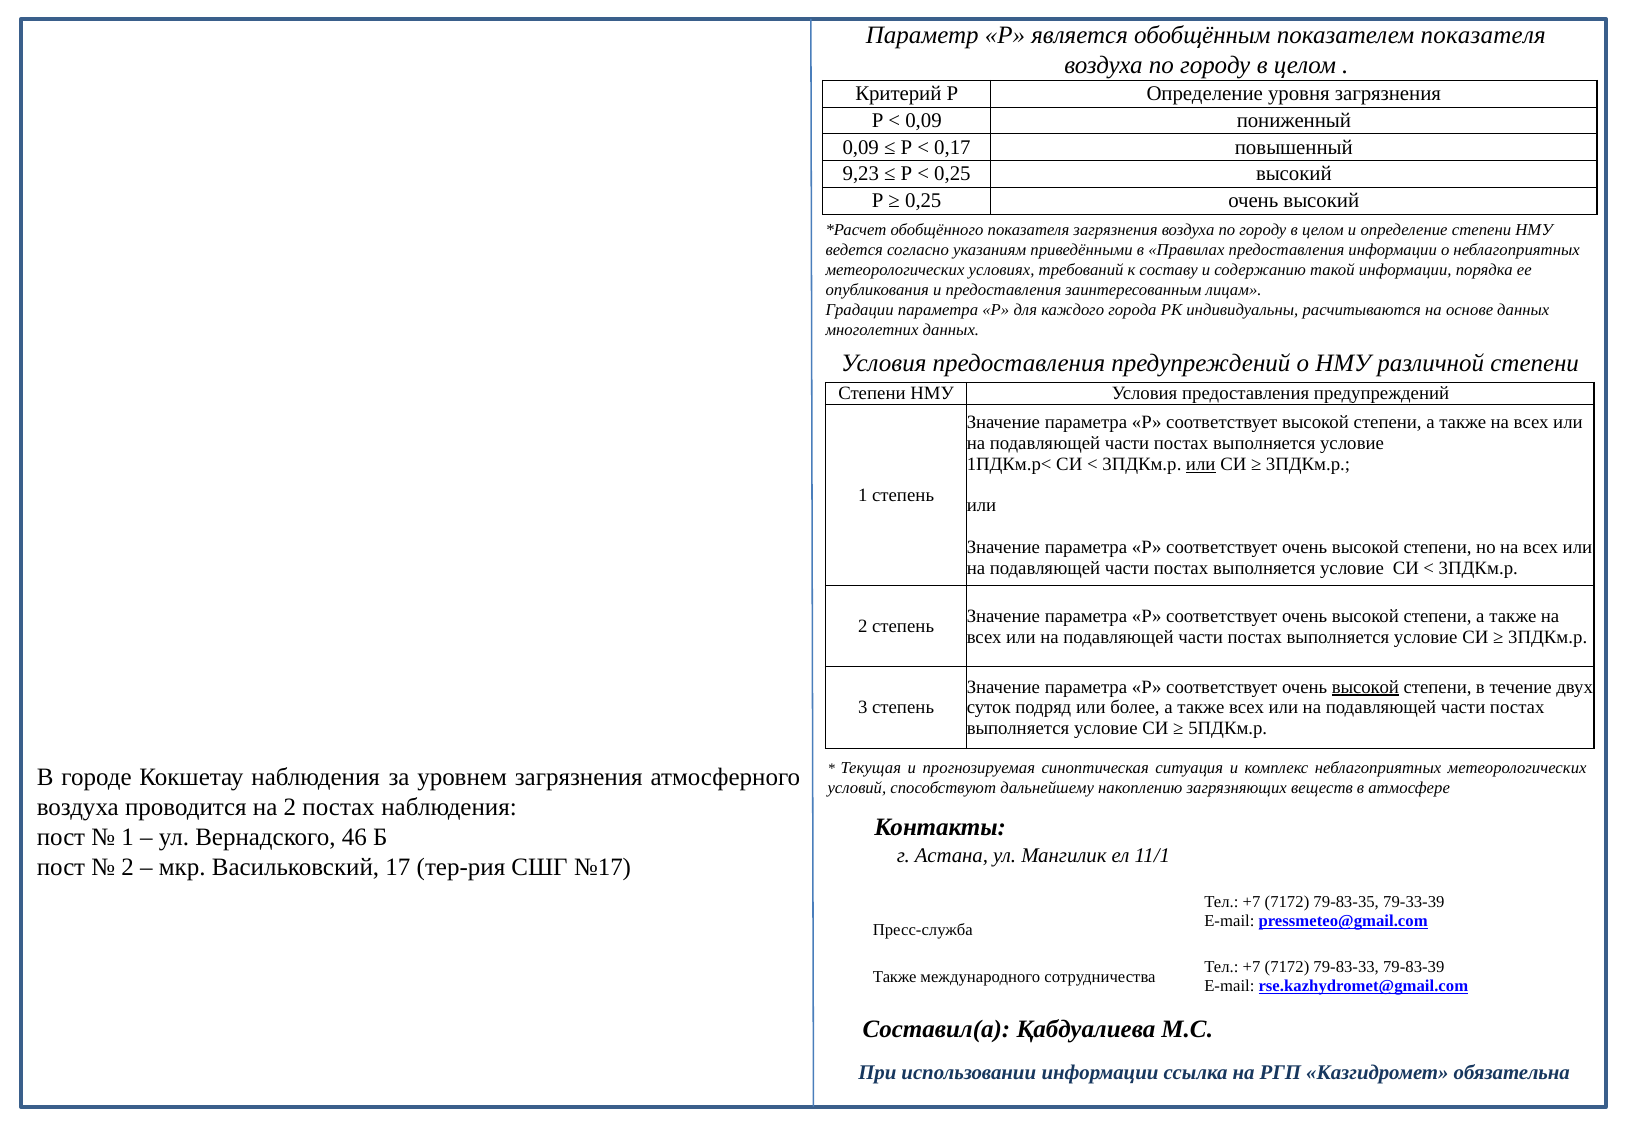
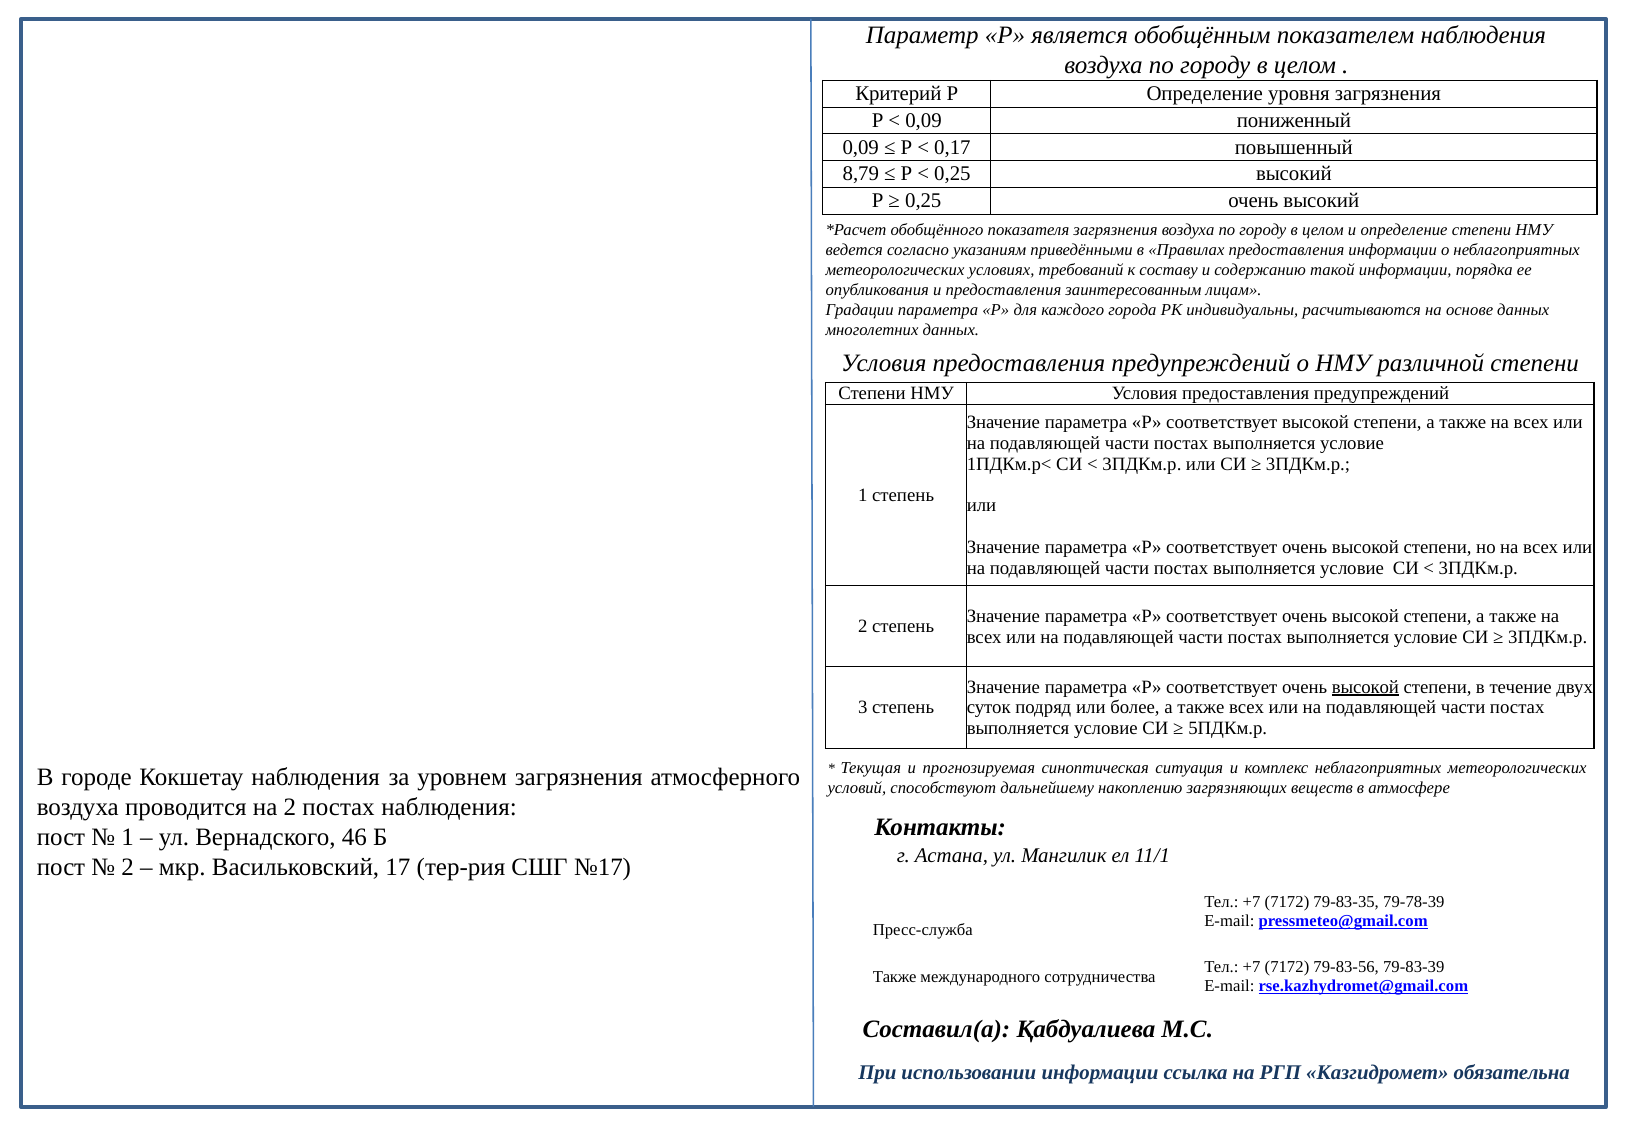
показателем показателя: показателя -> наблюдения
9,23: 9,23 -> 8,79
или at (1201, 464) underline: present -> none
79-33-39: 79-33-39 -> 79-78-39
79-83-33: 79-83-33 -> 79-83-56
